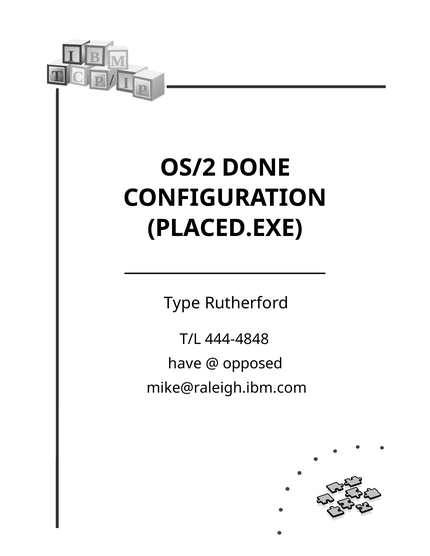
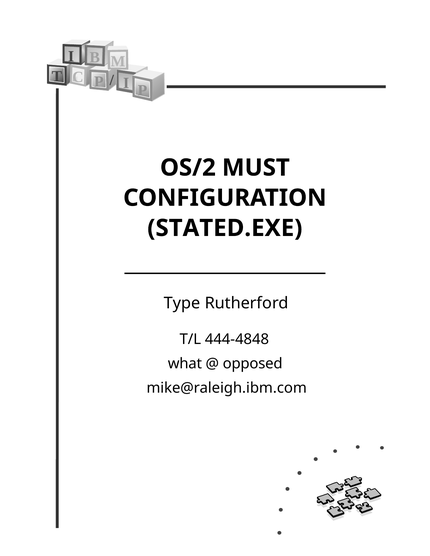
DONE: DONE -> MUST
PLACED.EXE: PLACED.EXE -> STATED.EXE
have: have -> what
